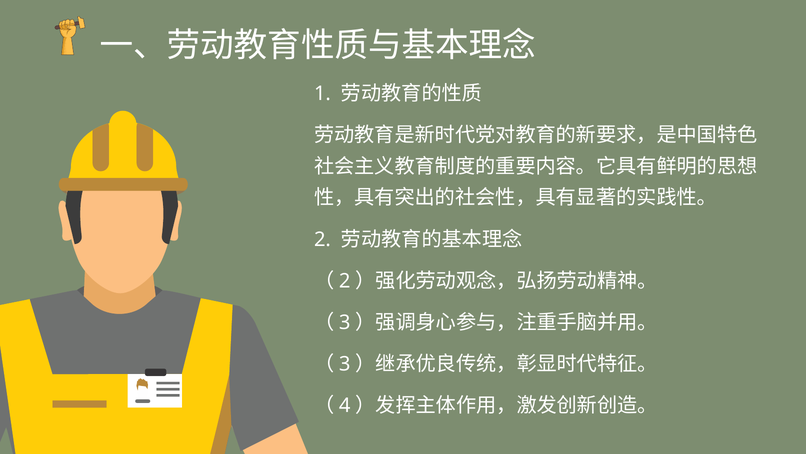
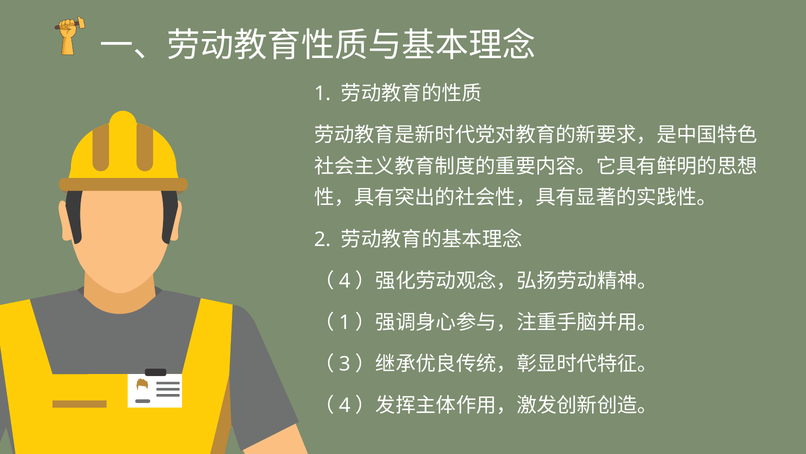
2 at (345, 281): 2 -> 4
3 at (345, 322): 3 -> 1
